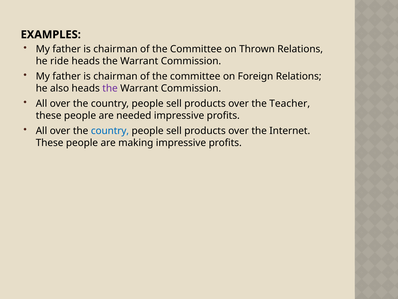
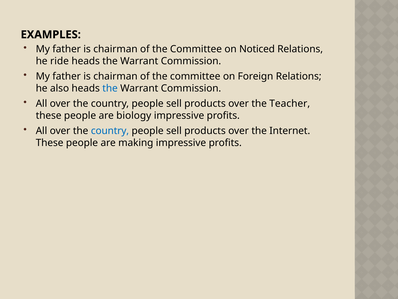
Thrown: Thrown -> Noticed
the at (110, 88) colour: purple -> blue
needed: needed -> biology
